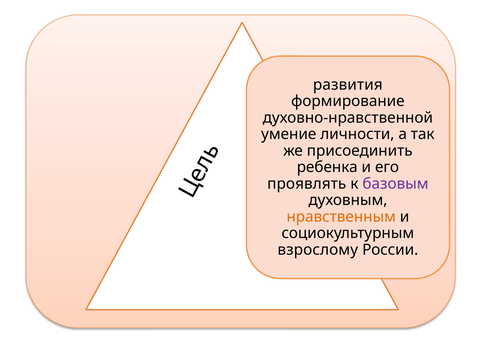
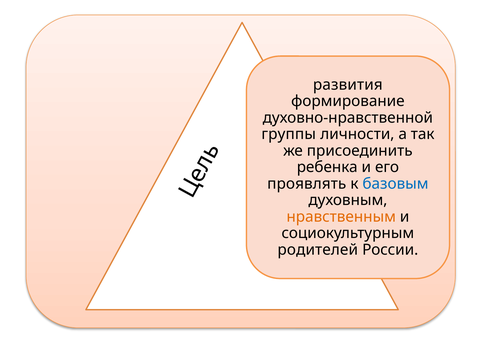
умение: умение -> группы
базовым colour: purple -> blue
взрослому: взрослому -> родителей
